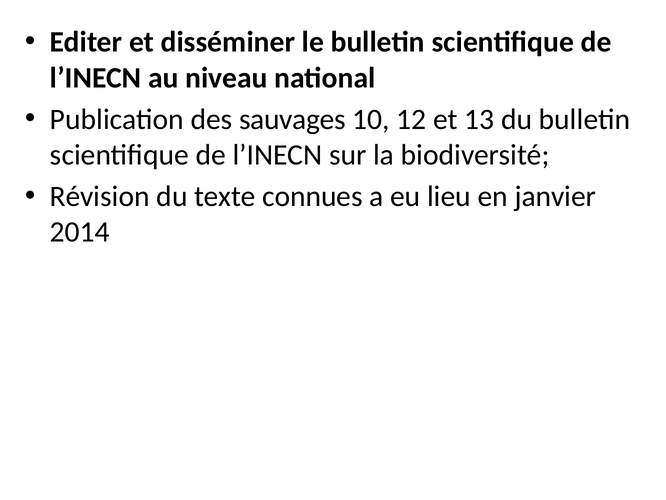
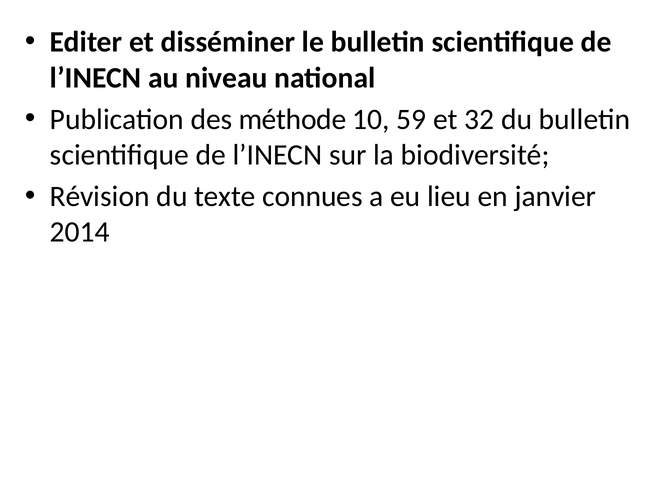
sauvages: sauvages -> méthode
12: 12 -> 59
13: 13 -> 32
